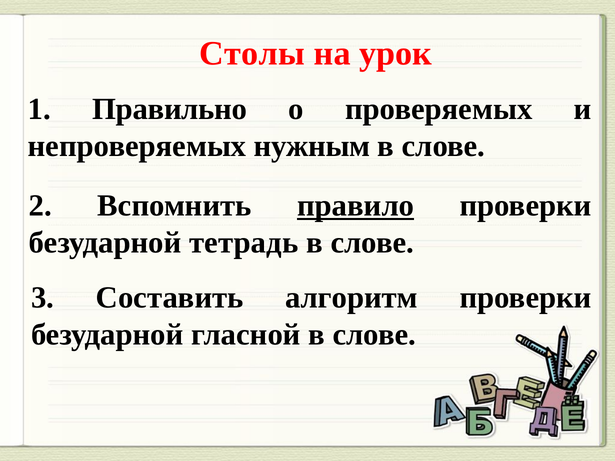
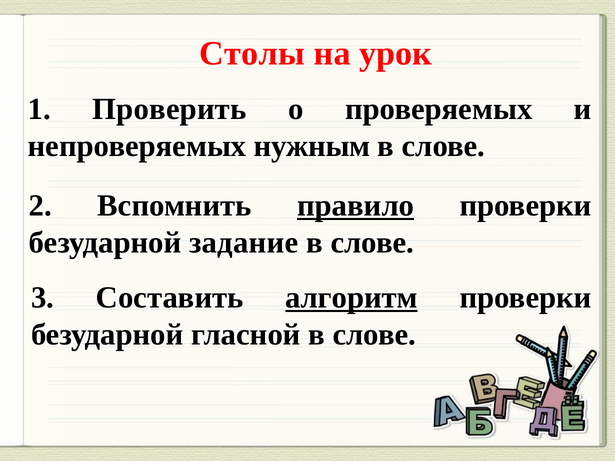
Правильно: Правильно -> Проверить
тетрадь: тетрадь -> задание
алгоритм underline: none -> present
